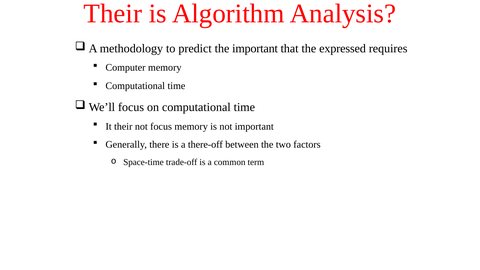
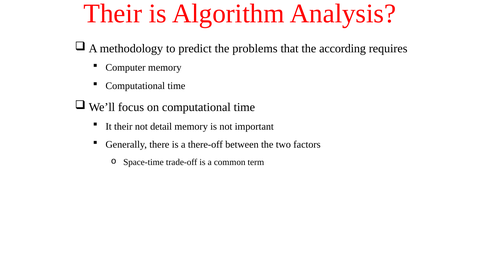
the important: important -> problems
expressed: expressed -> according
not focus: focus -> detail
